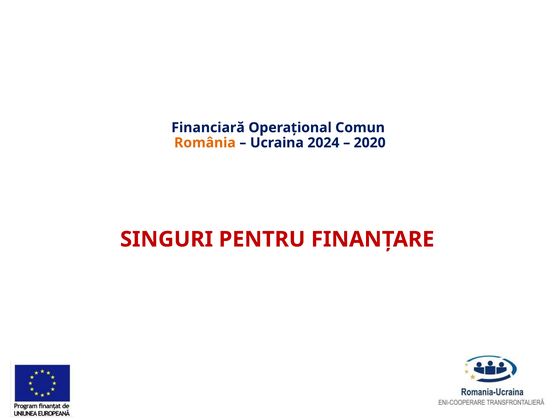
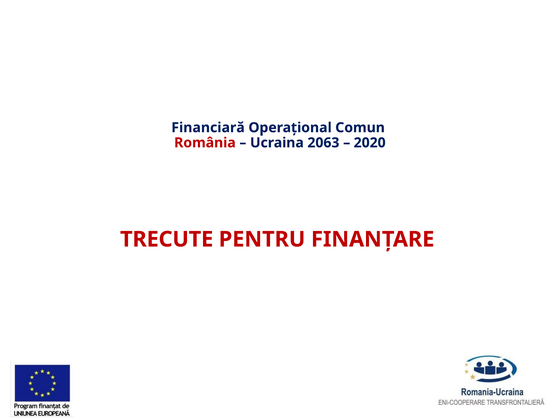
România colour: orange -> red
2024: 2024 -> 2063
SINGURI: SINGURI -> TRECUTE
